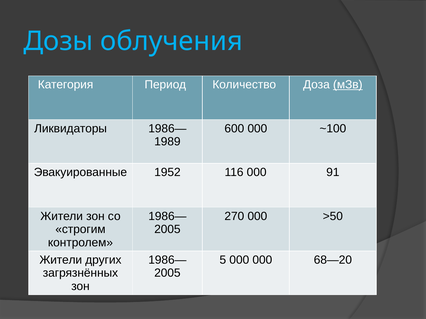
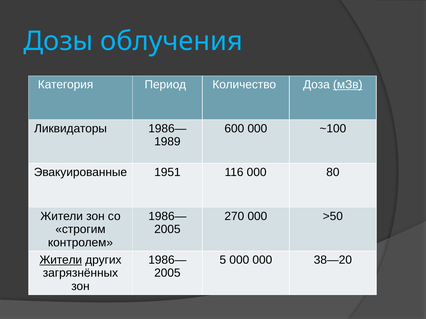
1952: 1952 -> 1951
91: 91 -> 80
Жители at (61, 260) underline: none -> present
68—20: 68—20 -> 38—20
